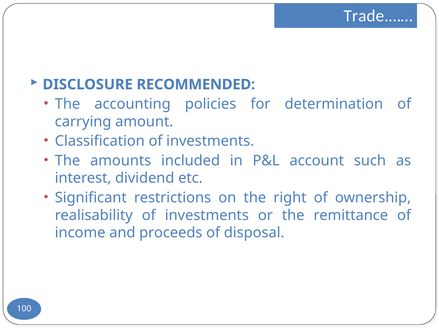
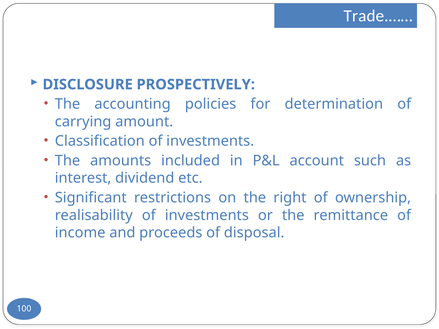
RECOMMENDED: RECOMMENDED -> PROSPECTIVELY
